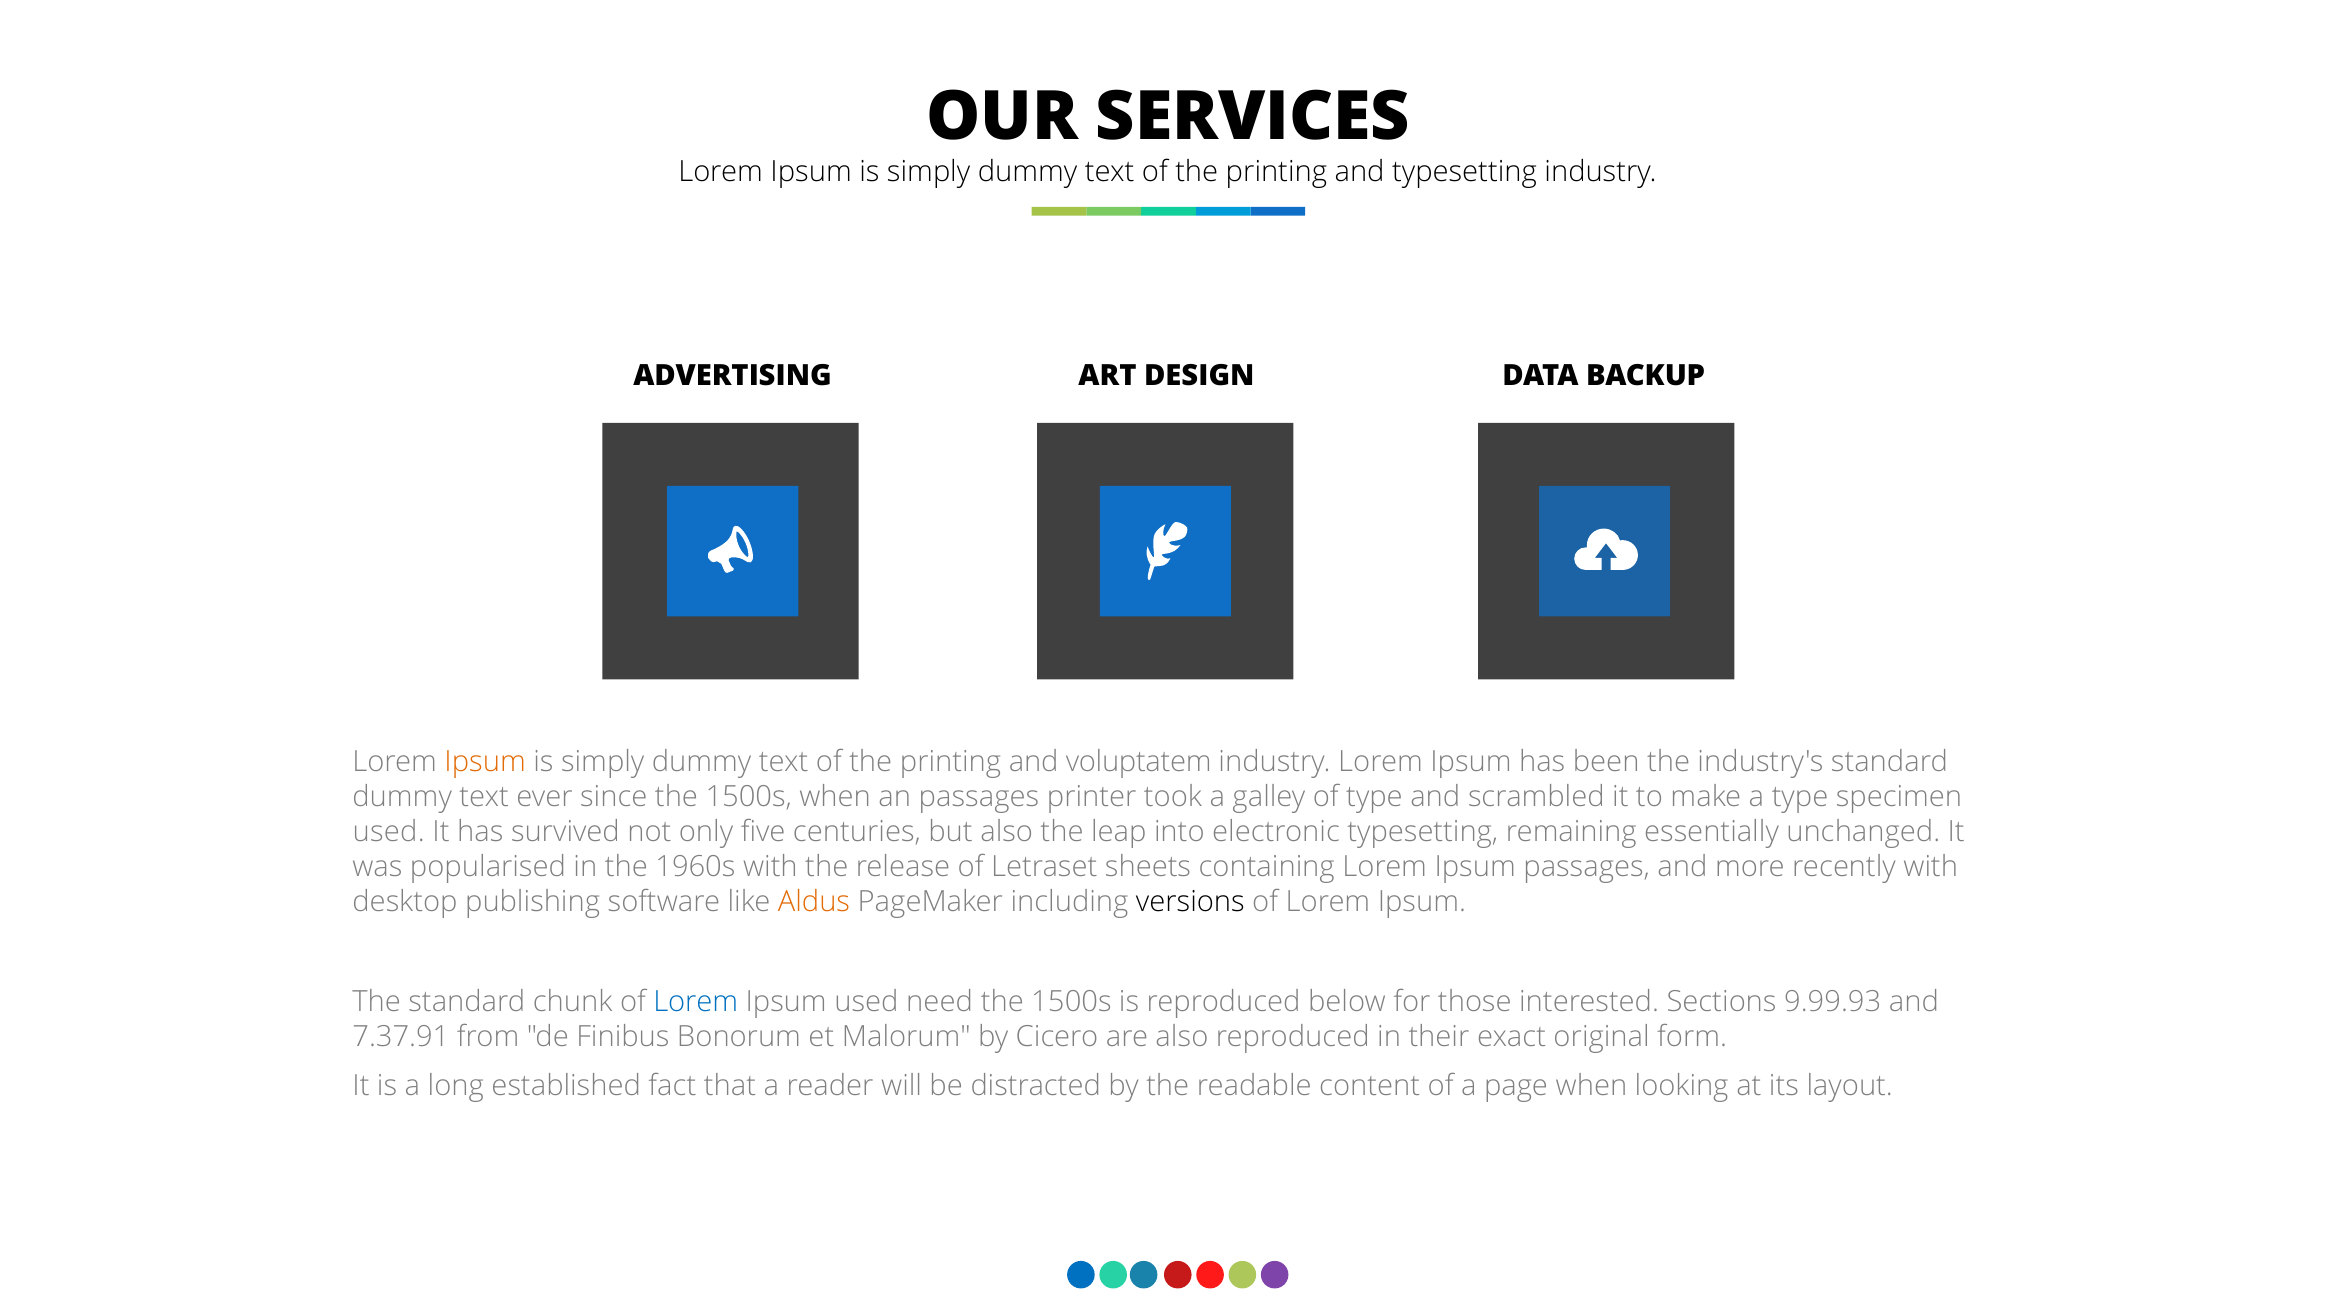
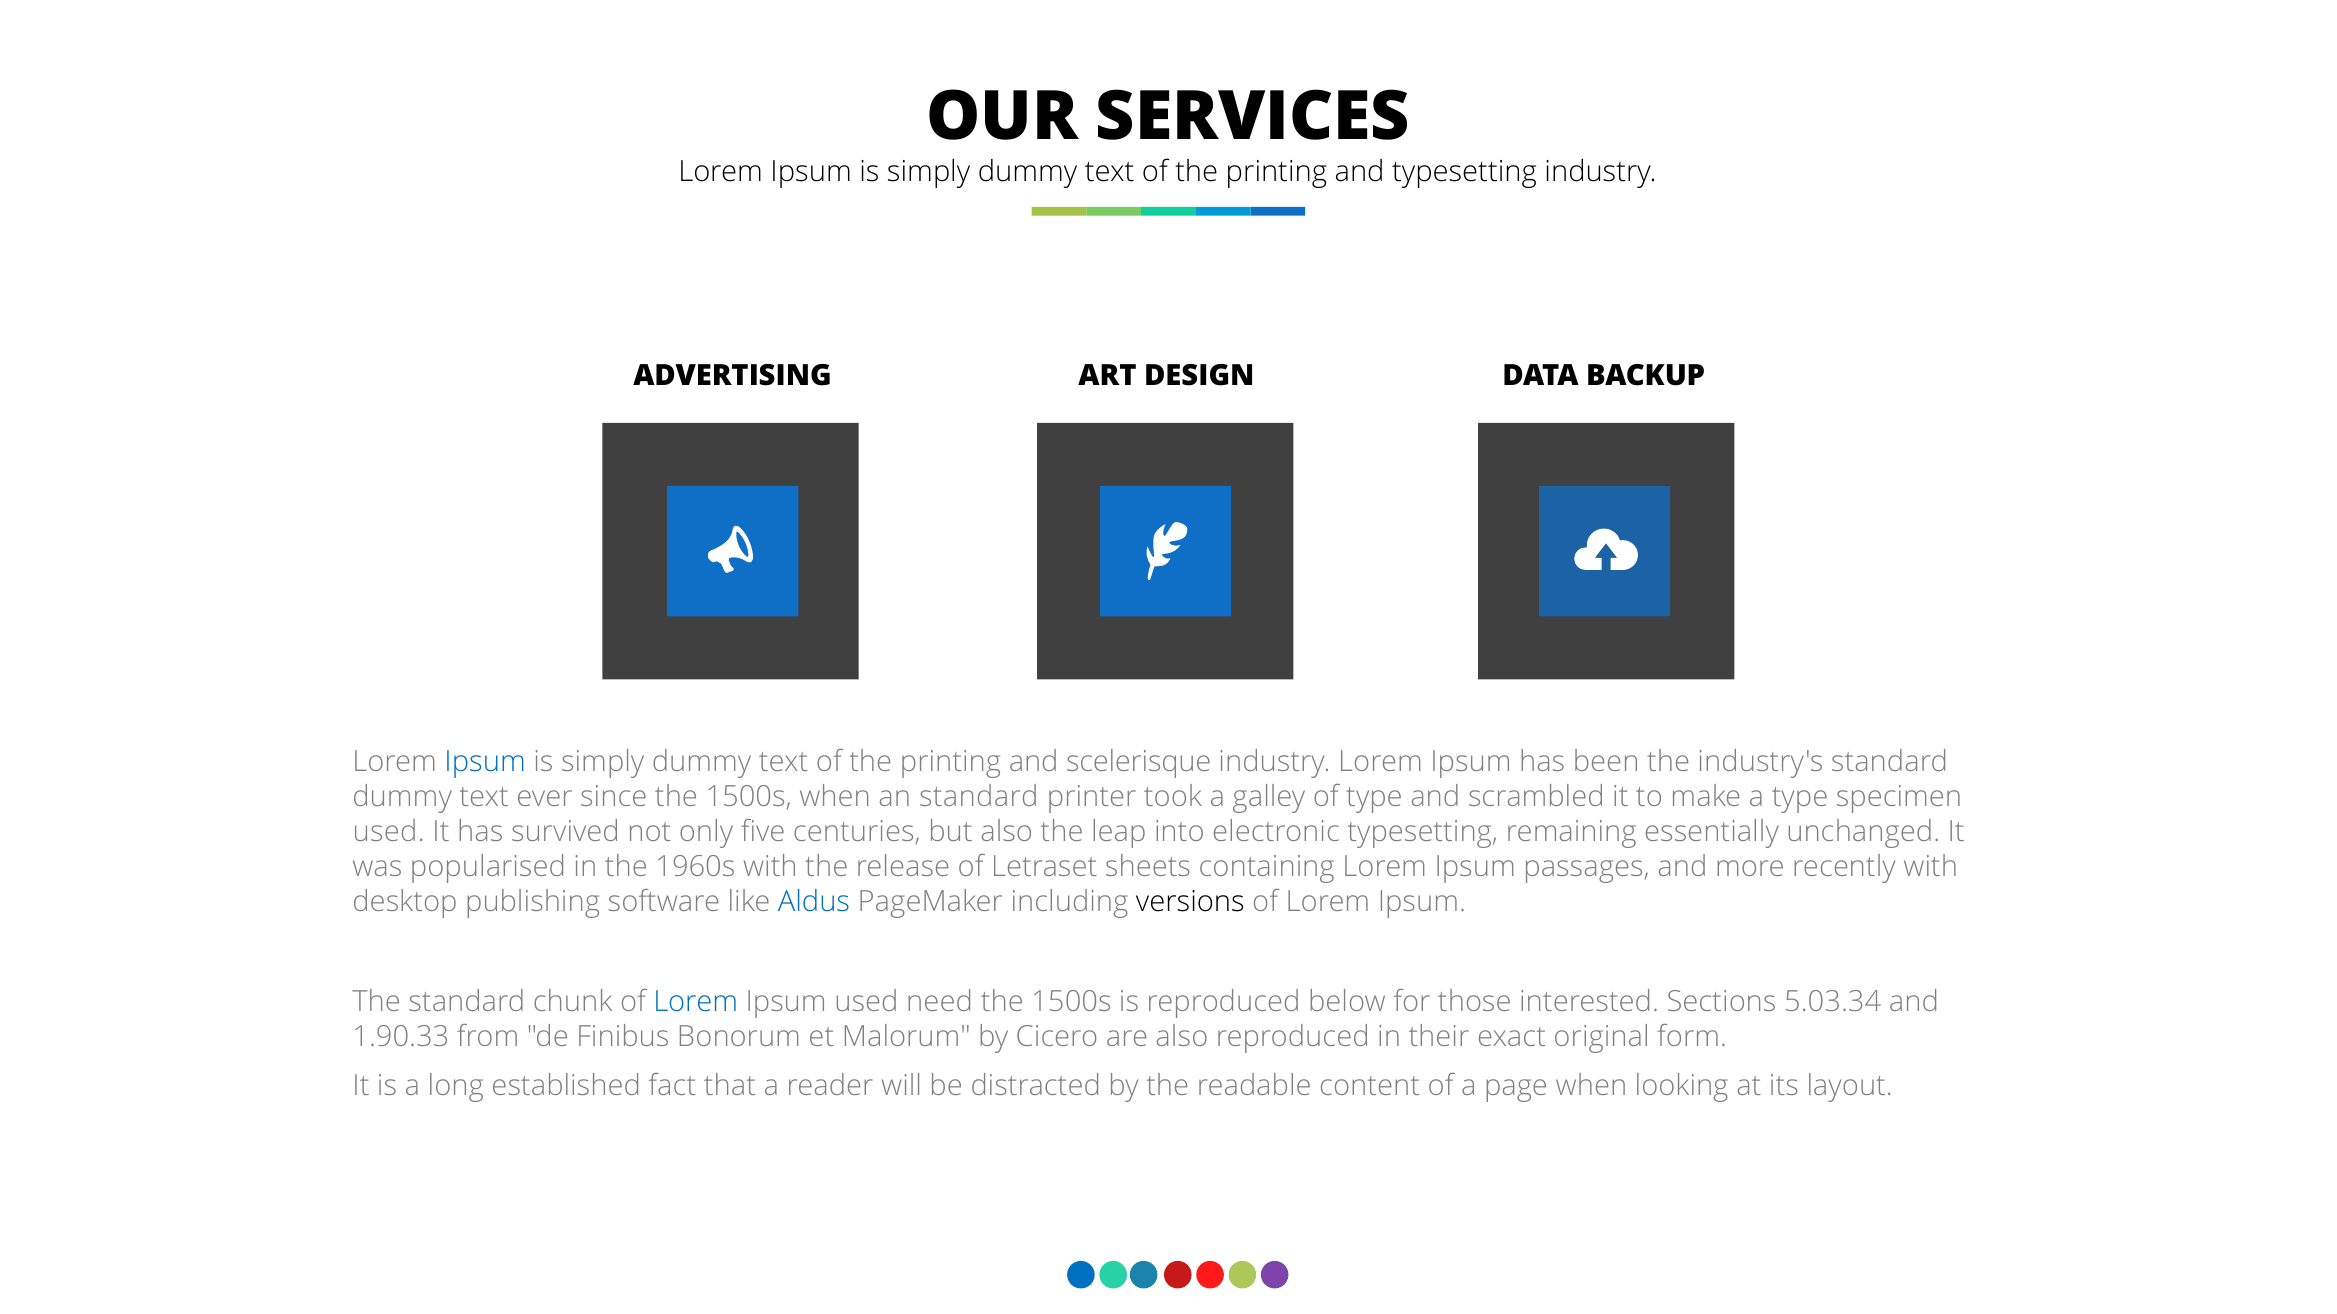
Ipsum at (485, 762) colour: orange -> blue
voluptatem: voluptatem -> scelerisque
an passages: passages -> standard
Aldus colour: orange -> blue
9.99.93: 9.99.93 -> 5.03.34
7.37.91: 7.37.91 -> 1.90.33
